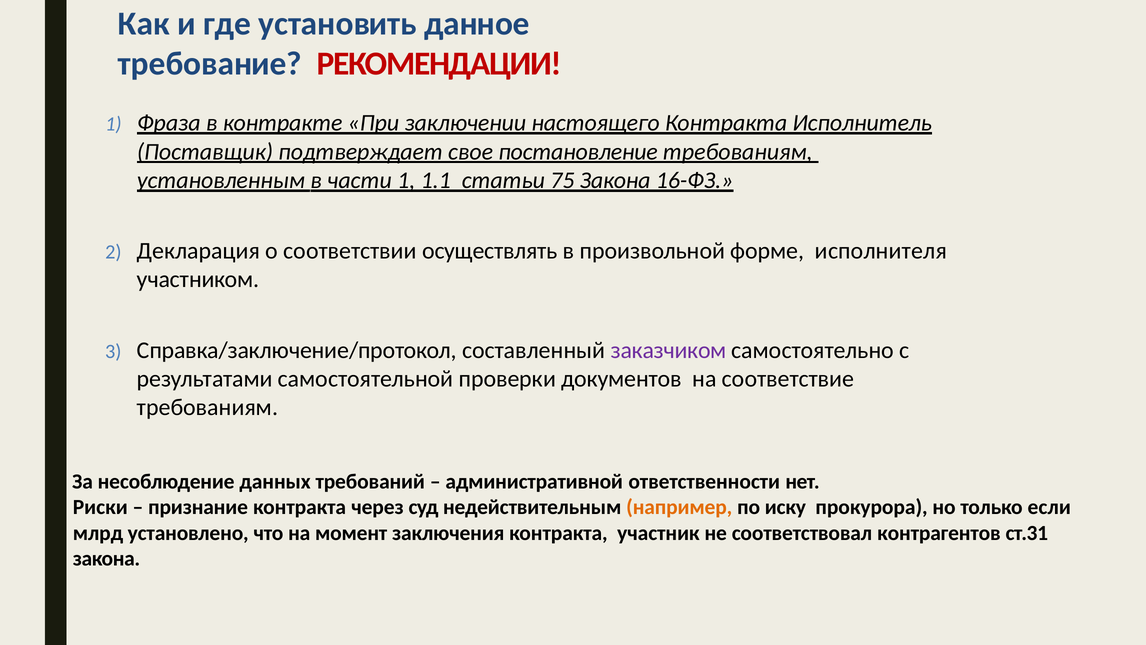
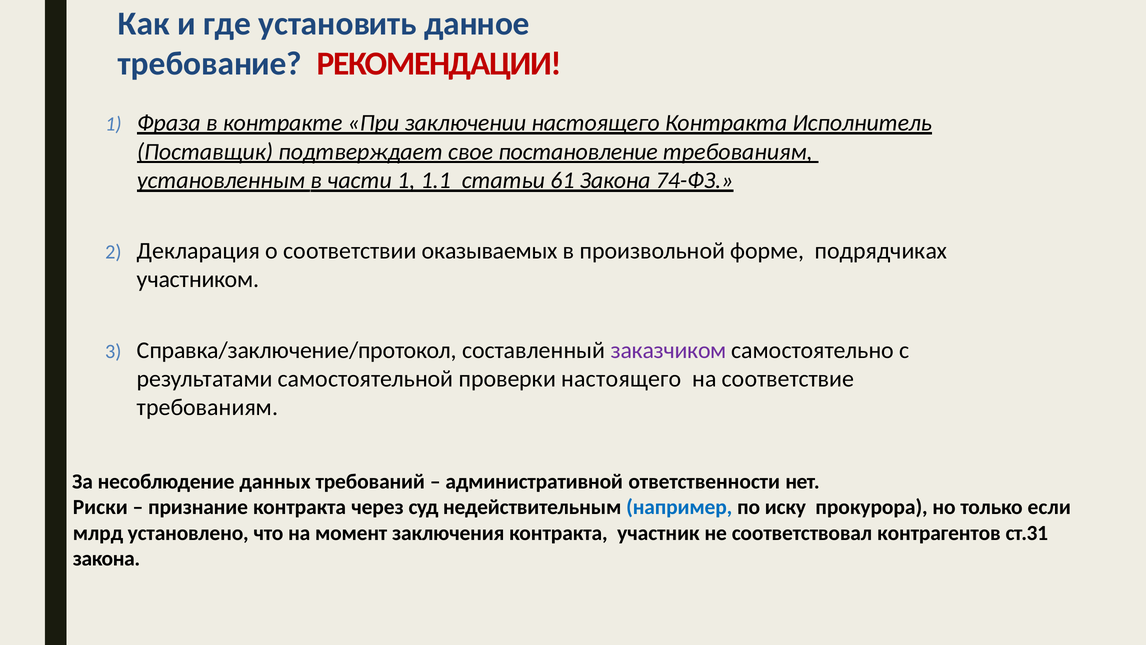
75: 75 -> 61
16-ФЗ: 16-ФЗ -> 74-ФЗ
осуществлять: осуществлять -> оказываемых
исполнителя: исполнителя -> подрядчиках
проверки документов: документов -> настоящего
например colour: orange -> blue
